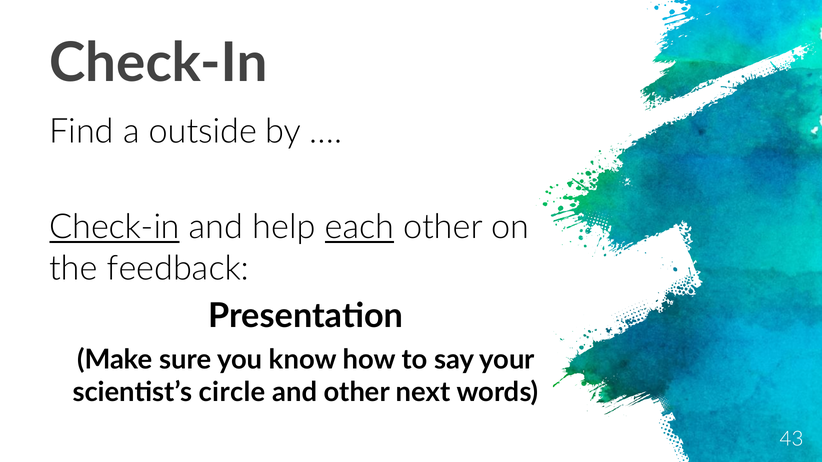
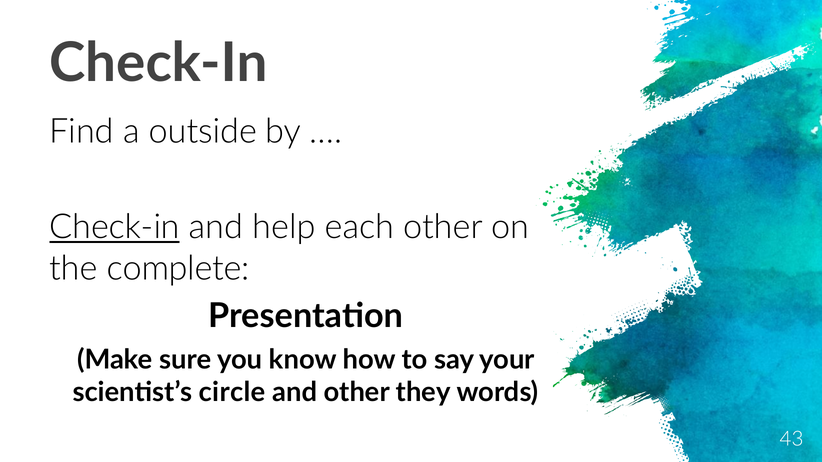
each underline: present -> none
feedback: feedback -> complete
next: next -> they
